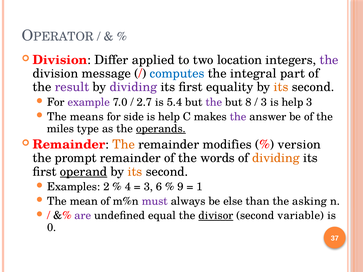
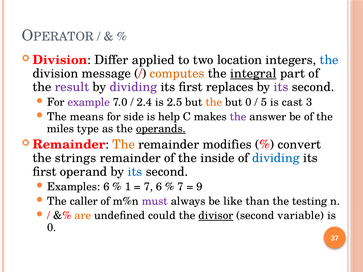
the at (329, 60) colour: purple -> blue
computes colour: blue -> orange
integral underline: none -> present
equality: equality -> replaces
its at (281, 87) colour: orange -> purple
2.7: 2.7 -> 2.4
5.4: 5.4 -> 2.5
the at (214, 102) colour: purple -> orange
but 8: 8 -> 0
3 at (264, 102): 3 -> 5
help at (292, 102): help -> cast
version: version -> convert
prompt: prompt -> strings
words: words -> inside
dividing at (276, 158) colour: orange -> blue
operand underline: present -> none
its at (135, 172) colour: orange -> blue
2 at (106, 187): 2 -> 6
4: 4 -> 1
3 at (148, 187): 3 -> 7
9 at (180, 187): 9 -> 7
1: 1 -> 9
mean: mean -> caller
else: else -> like
asking: asking -> testing
are colour: purple -> orange
equal: equal -> could
